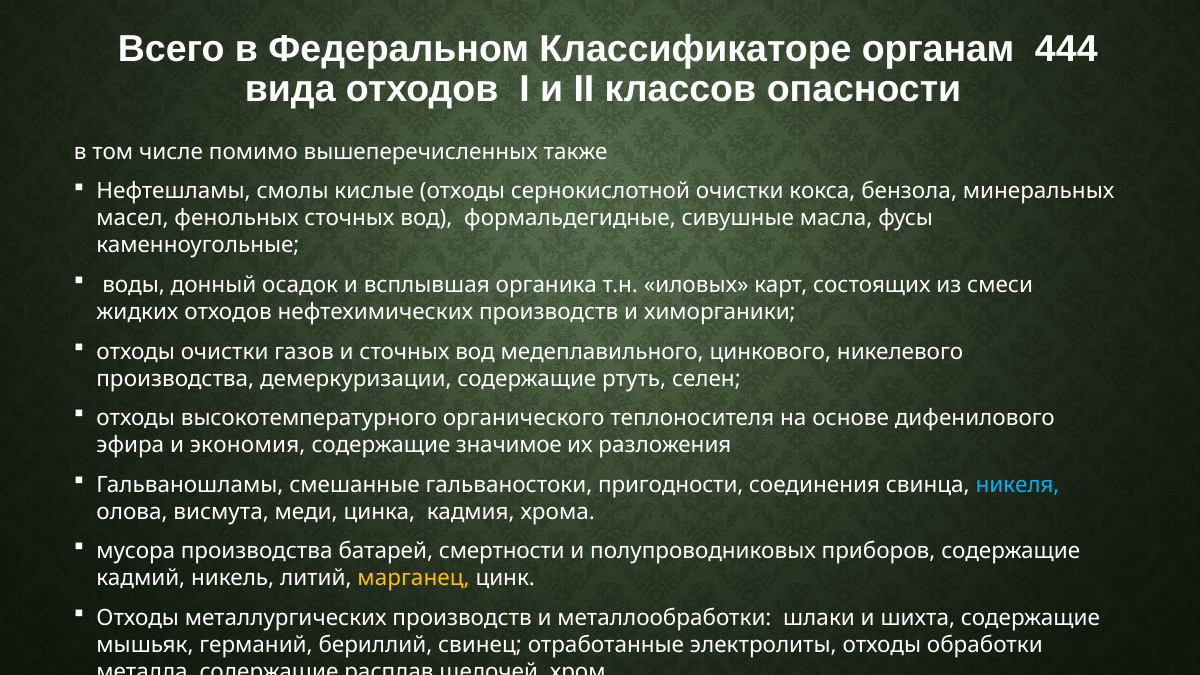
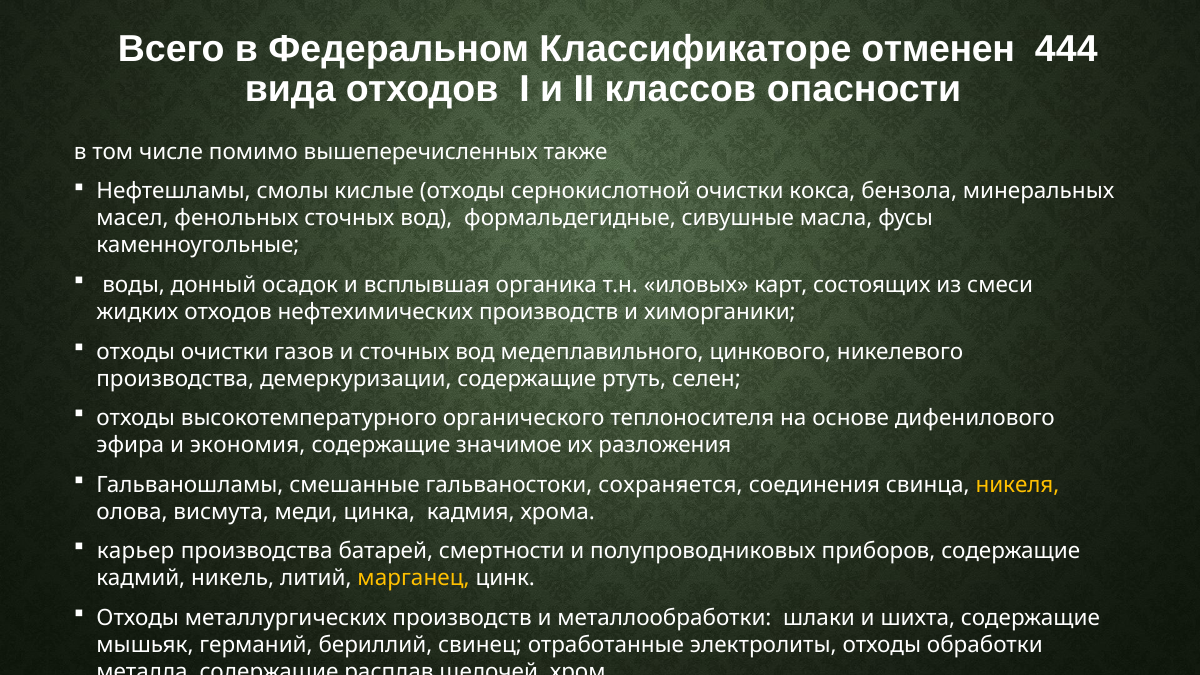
органам: органам -> отменен
пригодности: пригодности -> сохраняется
никеля colour: light blue -> yellow
мусора: мусора -> карьер
